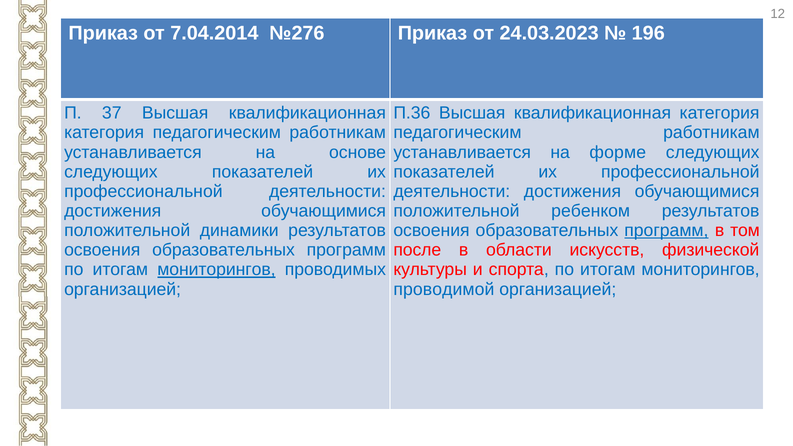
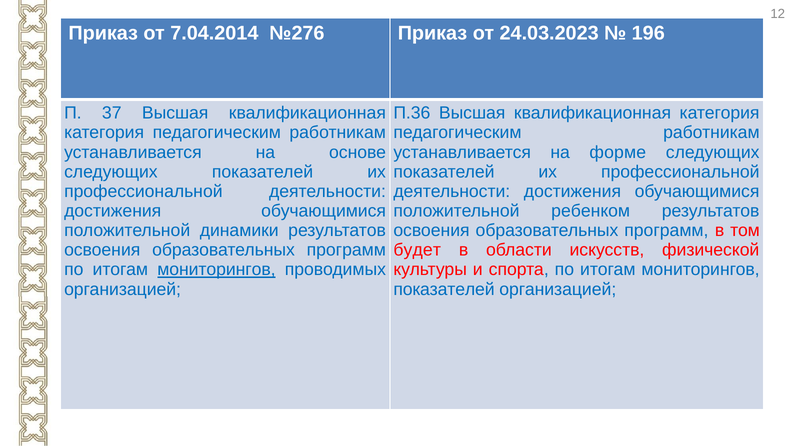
программ at (666, 231) underline: present -> none
после: после -> будет
проводимой at (444, 289): проводимой -> показателей
